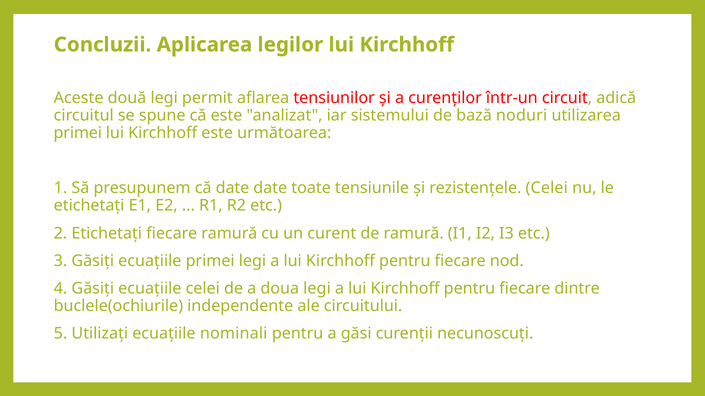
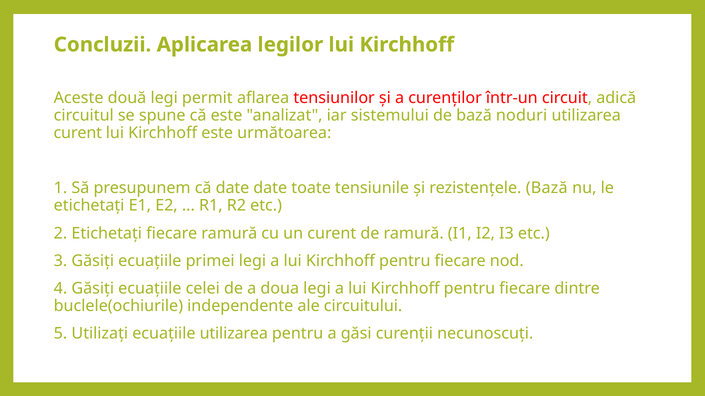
primei at (78, 133): primei -> curent
rezistențele Celei: Celei -> Bază
ecuațiile nominali: nominali -> utilizarea
